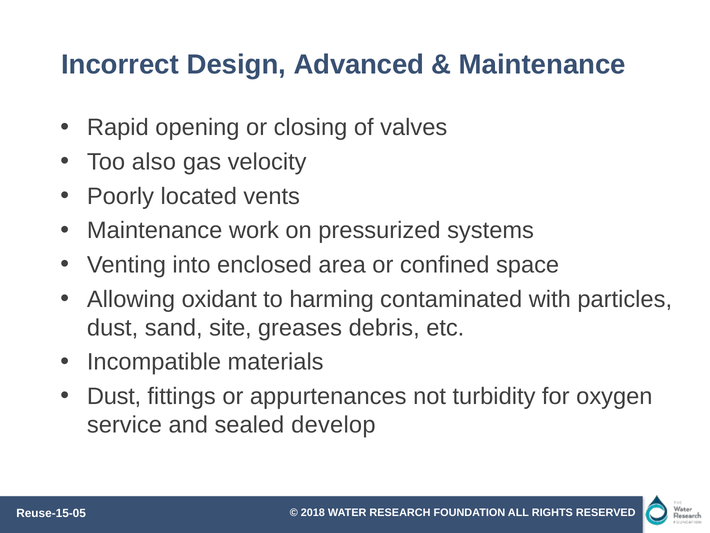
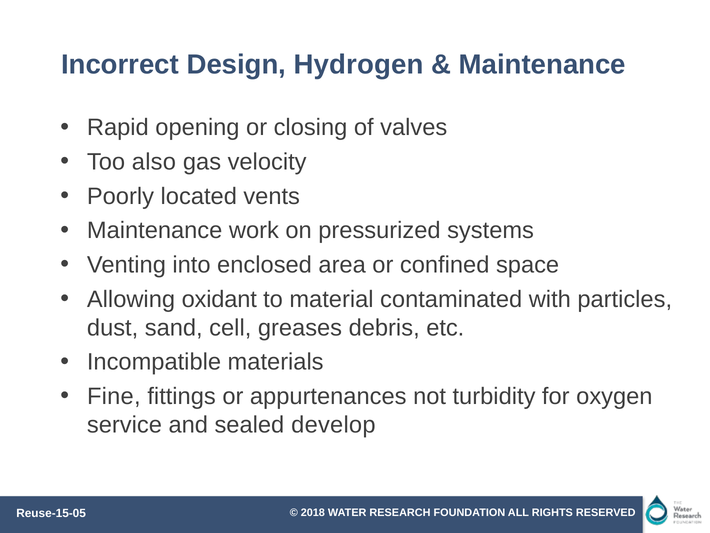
Advanced: Advanced -> Hydrogen
harming: harming -> material
site: site -> cell
Dust at (114, 396): Dust -> Fine
